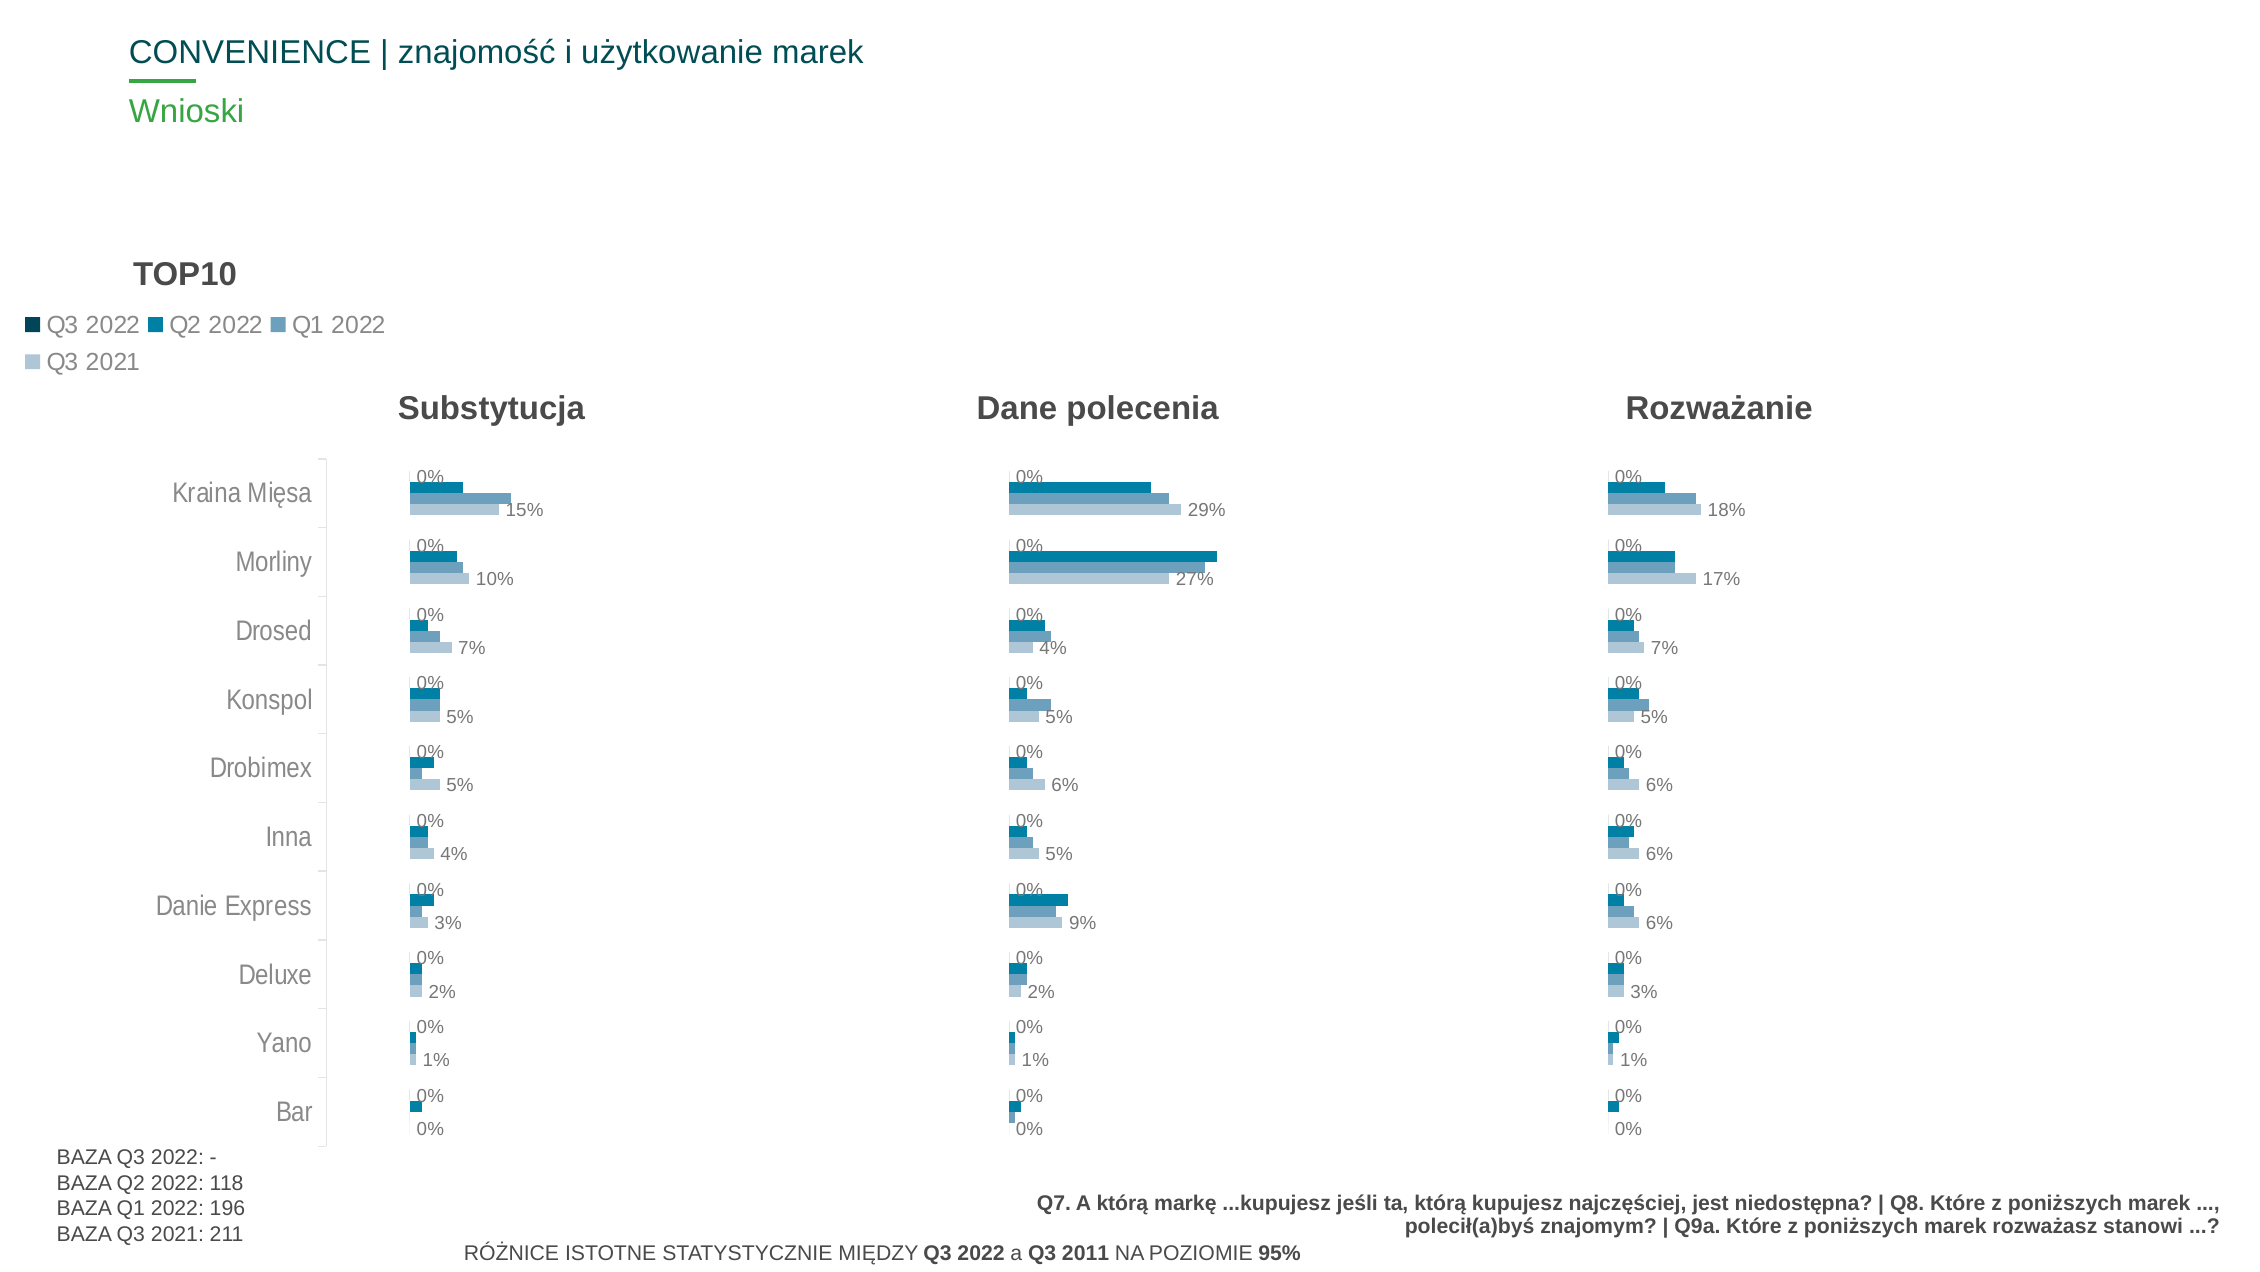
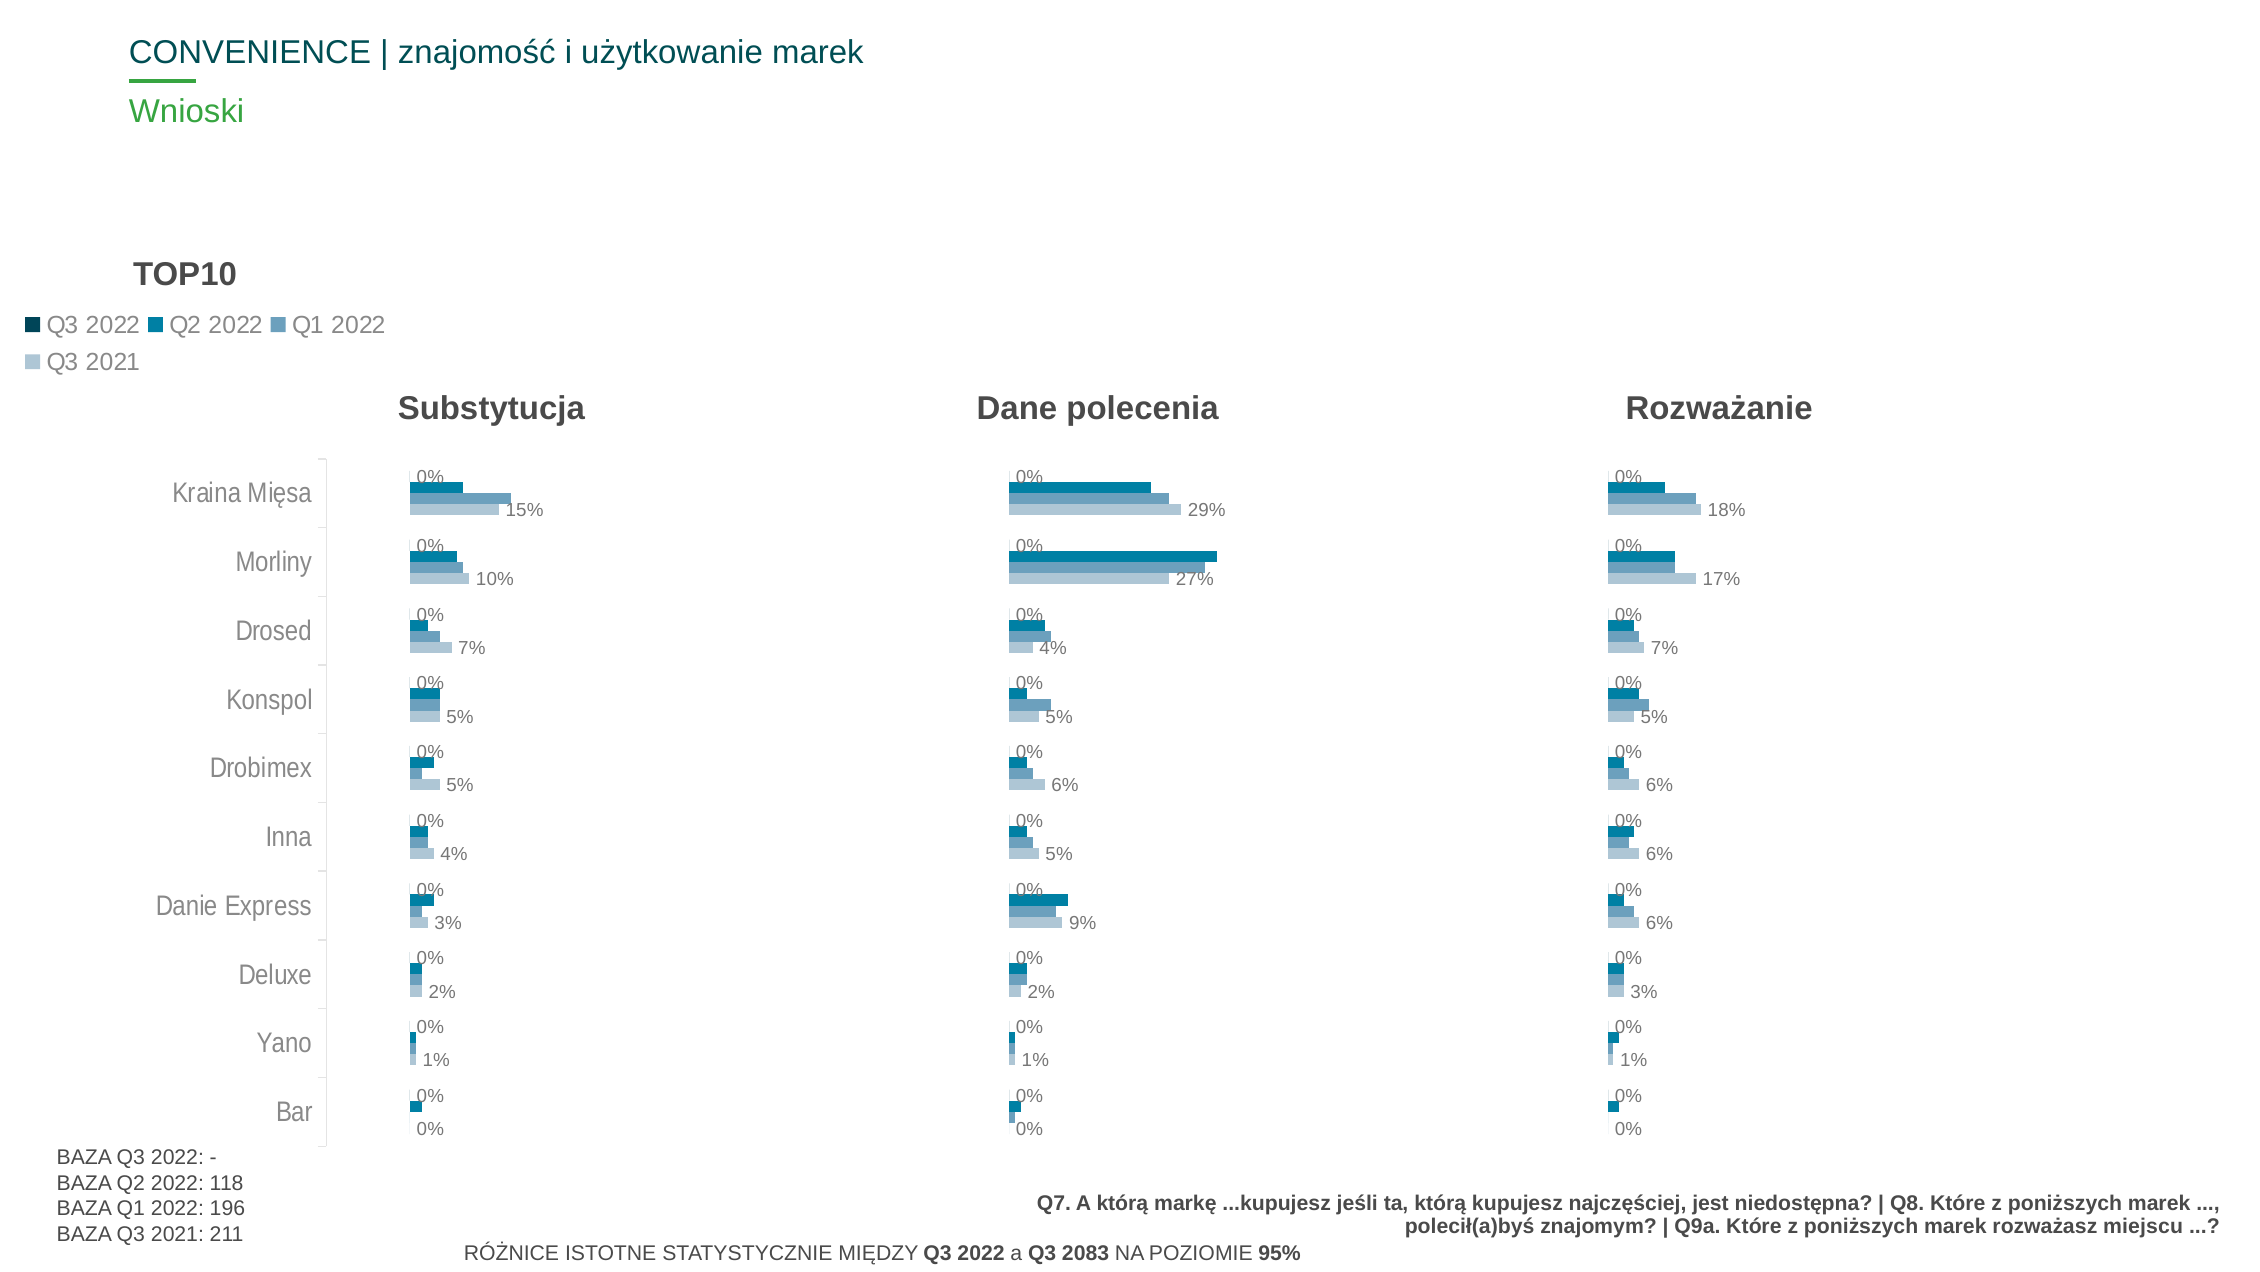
stanowi: stanowi -> miejscu
2011: 2011 -> 2083
